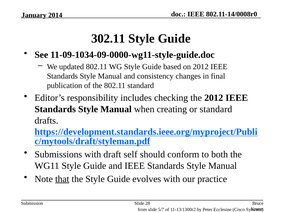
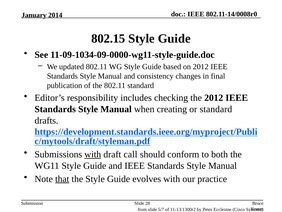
302.11: 302.11 -> 802.15
with at (93, 154) underline: none -> present
self: self -> call
